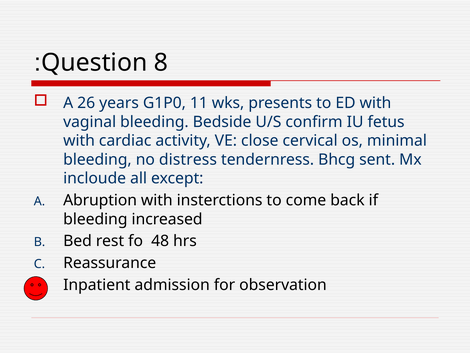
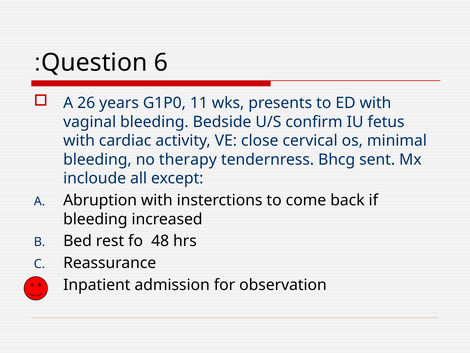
8: 8 -> 6
distress: distress -> therapy
